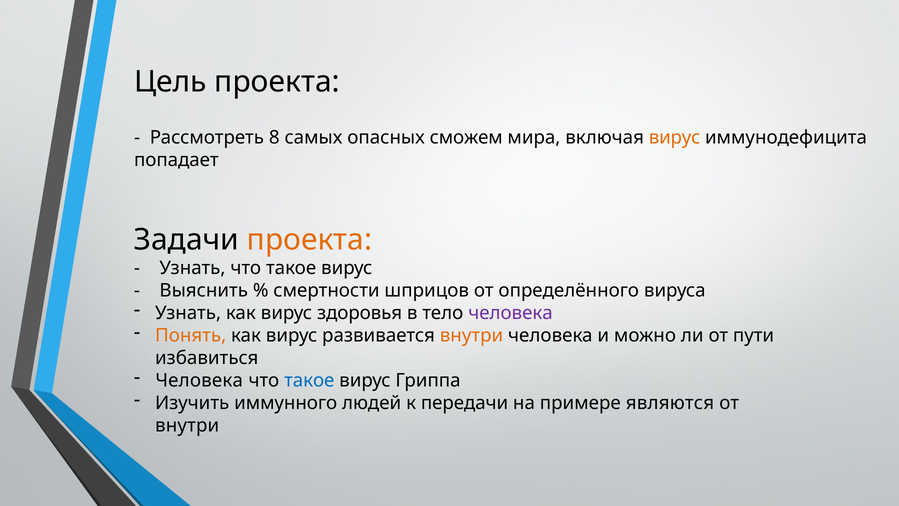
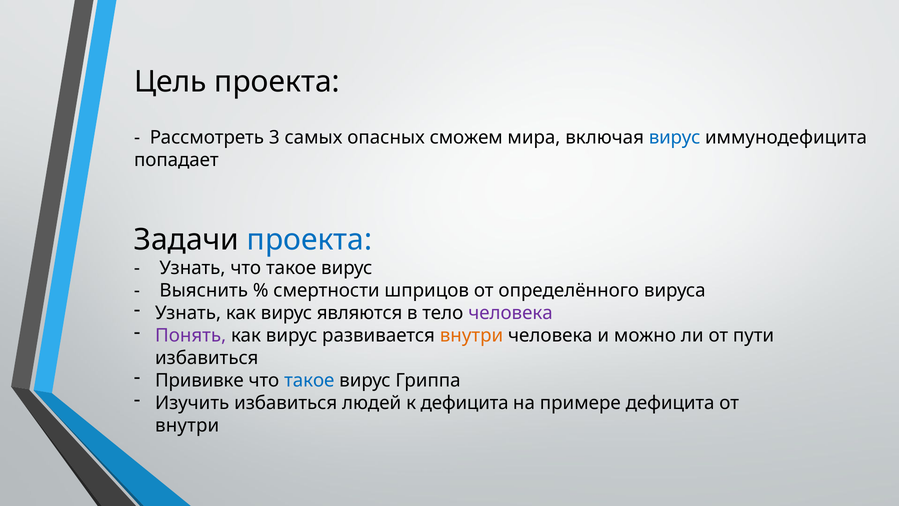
8: 8 -> 3
вирус at (675, 137) colour: orange -> blue
проекта at (309, 240) colour: orange -> blue
здоровья: здоровья -> являются
Понять colour: orange -> purple
Человека at (199, 380): Человека -> Прививке
Изучить иммунного: иммунного -> избавиться
к передачи: передачи -> дефицита
примере являются: являются -> дефицита
